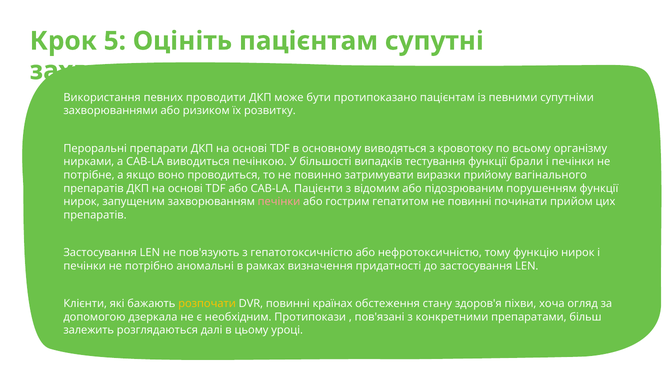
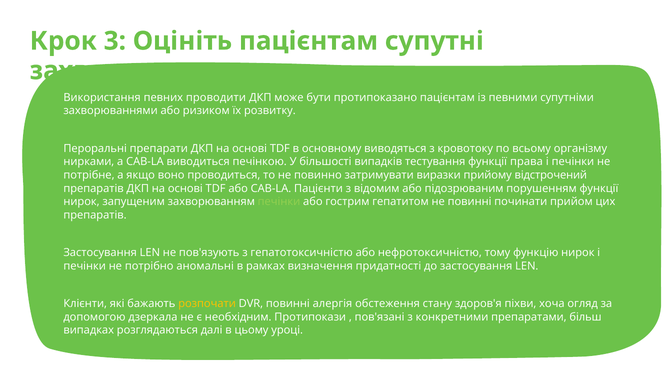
5: 5 -> 3
брали: брали -> права
вагінального: вагінального -> відстрочений
печінки at (279, 202) colour: pink -> light green
країнах: країнах -> алергія
залежить: залежить -> випадках
